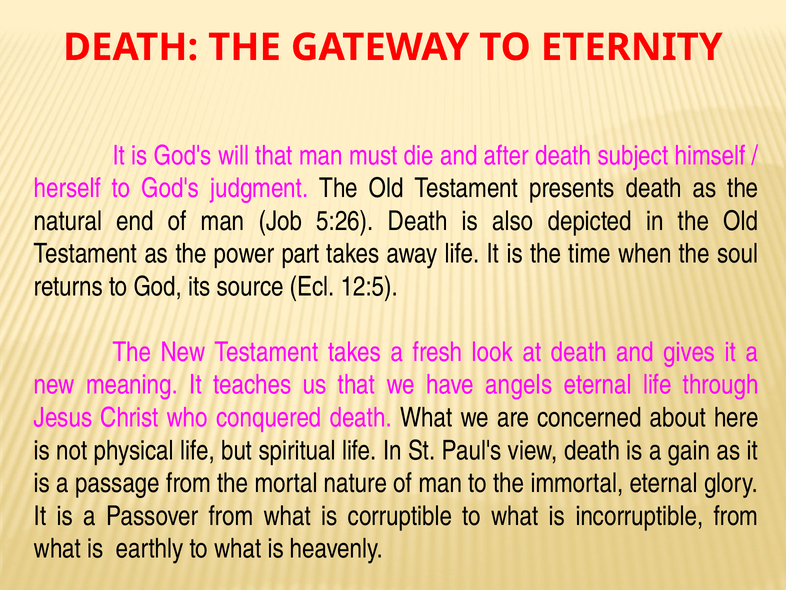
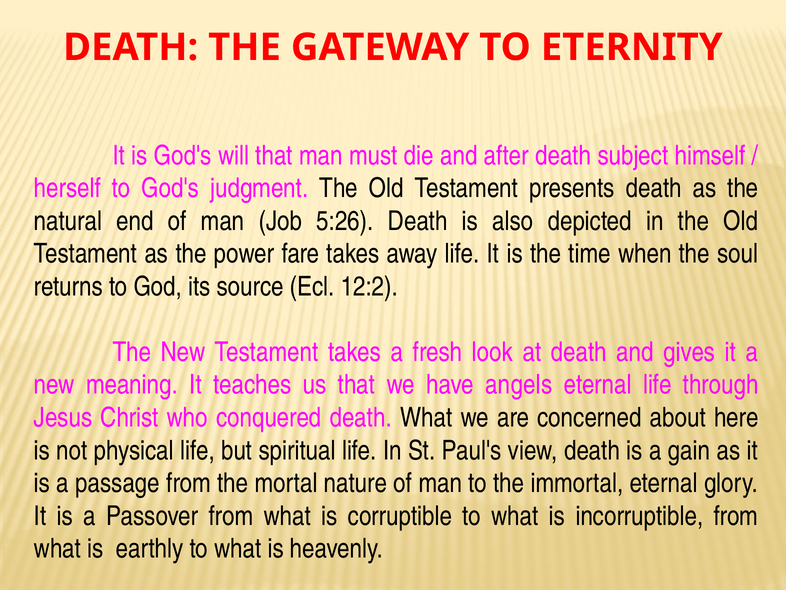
part: part -> fare
12:5: 12:5 -> 12:2
